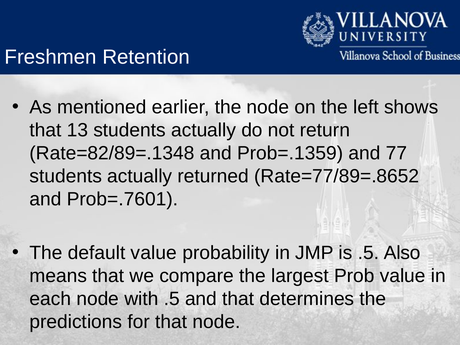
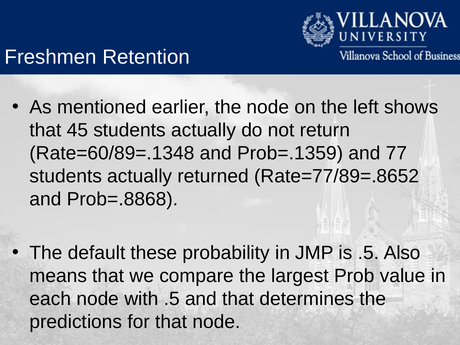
13: 13 -> 45
Rate=82/89=.1348: Rate=82/89=.1348 -> Rate=60/89=.1348
Prob=.7601: Prob=.7601 -> Prob=.8868
default value: value -> these
